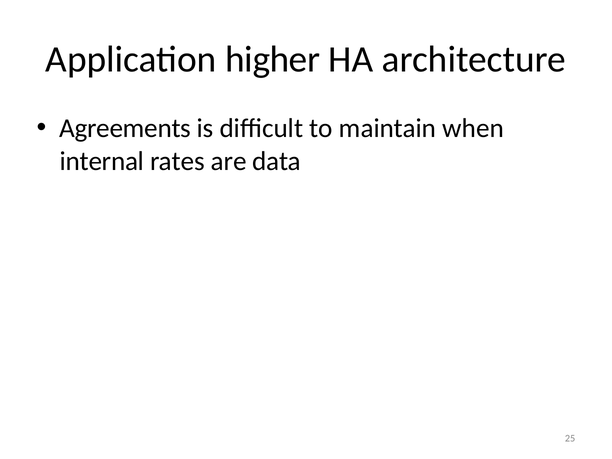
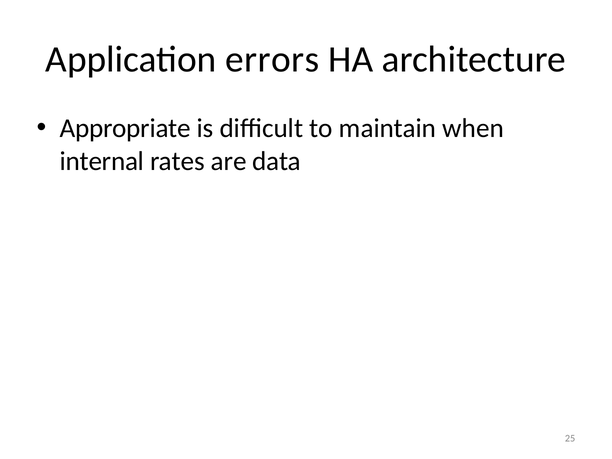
higher: higher -> errors
Agreements: Agreements -> Appropriate
